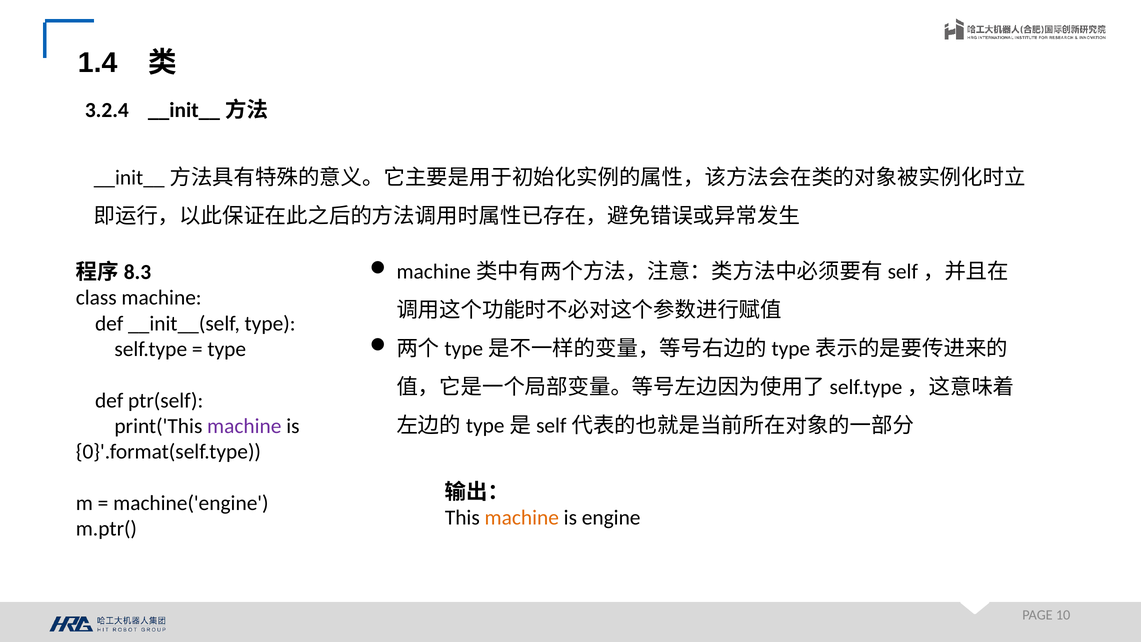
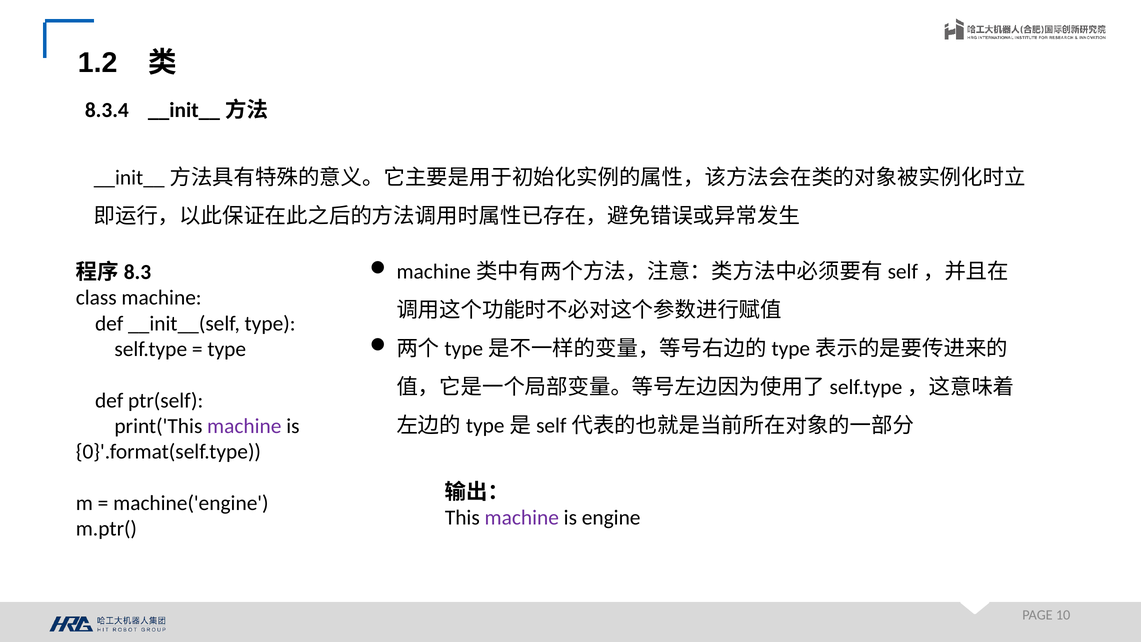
1.4: 1.4 -> 1.2
3.2.4: 3.2.4 -> 8.3.4
machine at (522, 518) colour: orange -> purple
